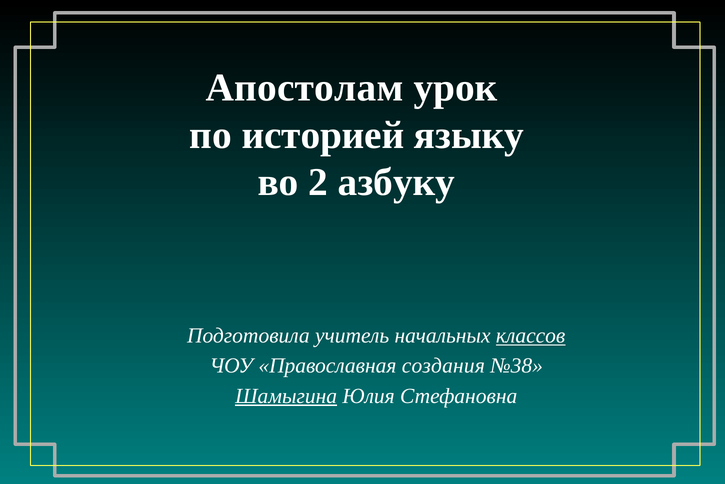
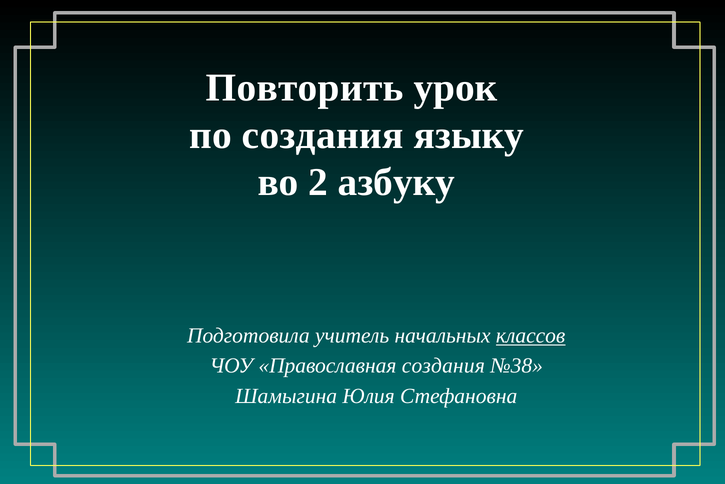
Апостолам: Апостолам -> Повторить
по историей: историей -> создания
Шамыгина underline: present -> none
